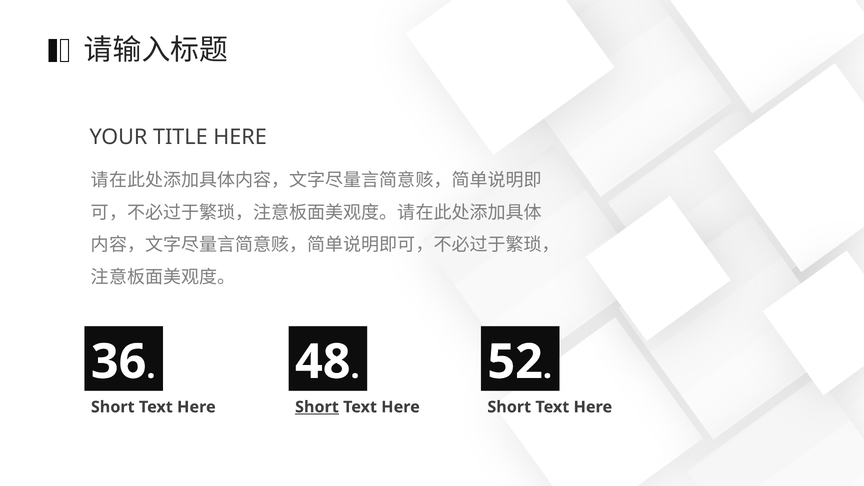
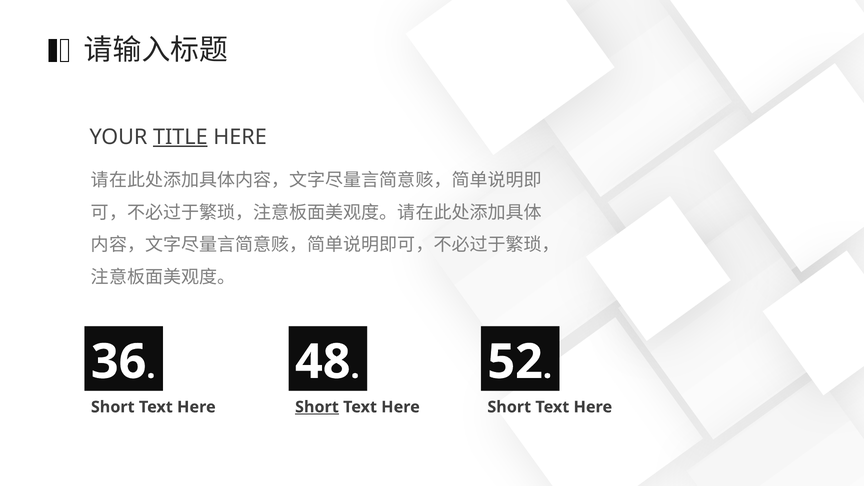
TITLE underline: none -> present
